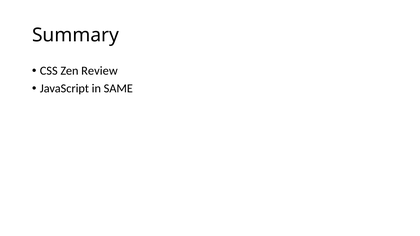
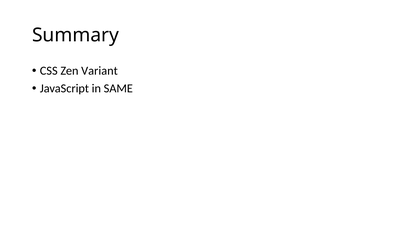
Review: Review -> Variant
